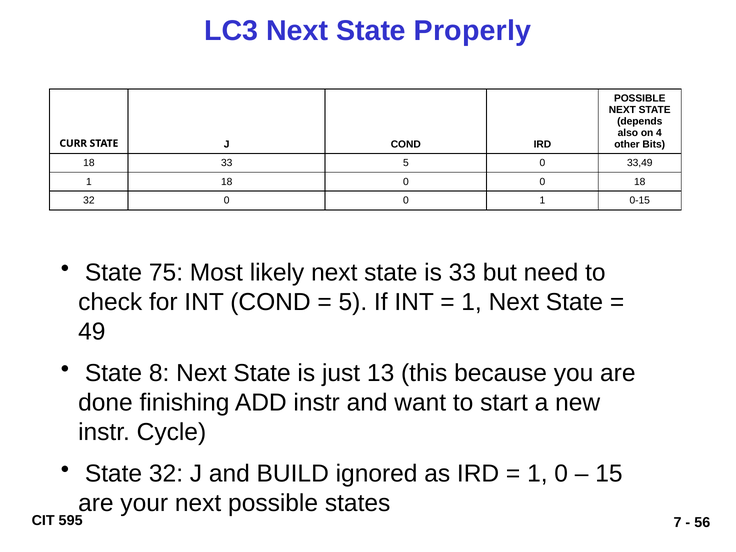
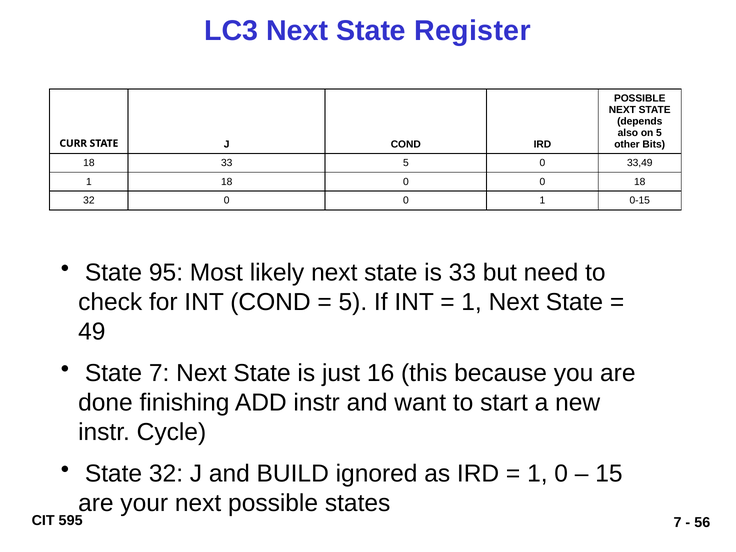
Properly: Properly -> Register
on 4: 4 -> 5
75: 75 -> 95
State 8: 8 -> 7
13: 13 -> 16
